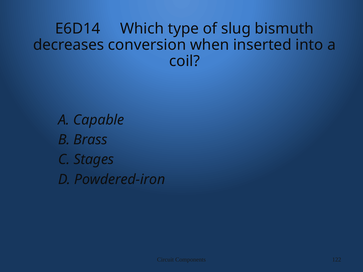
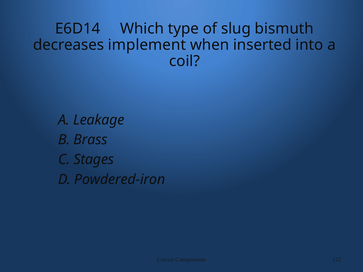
conversion: conversion -> implement
Capable: Capable -> Leakage
